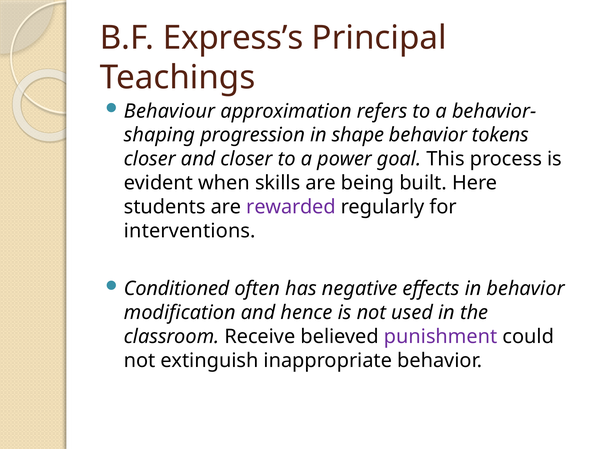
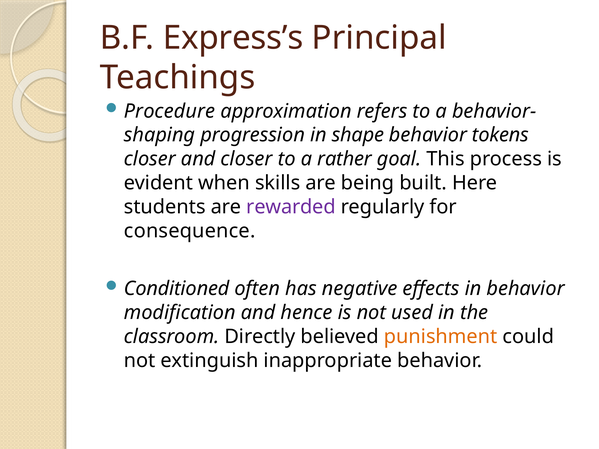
Behaviour: Behaviour -> Procedure
power: power -> rather
interventions: interventions -> consequence
Receive: Receive -> Directly
punishment colour: purple -> orange
